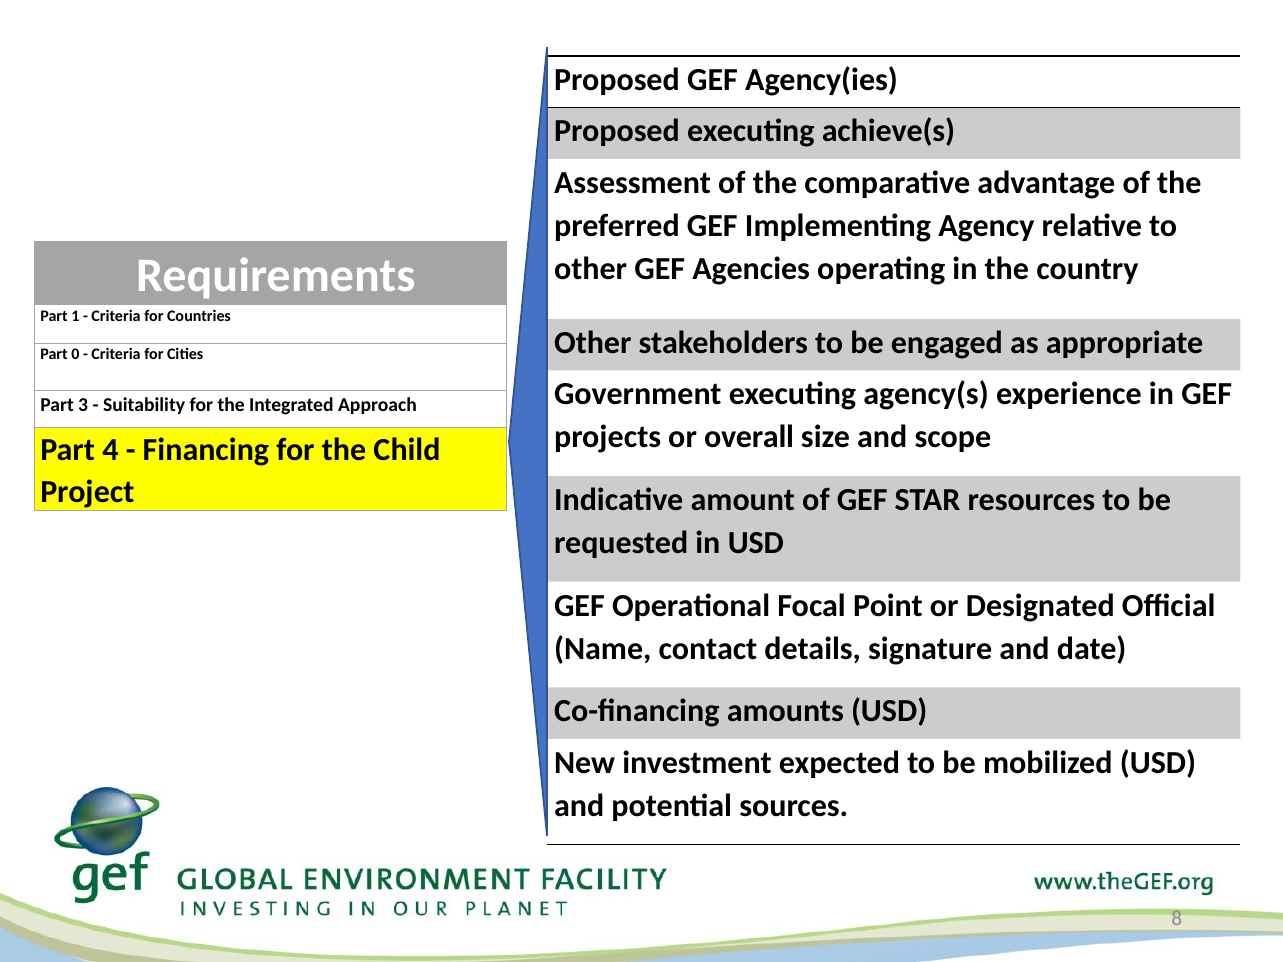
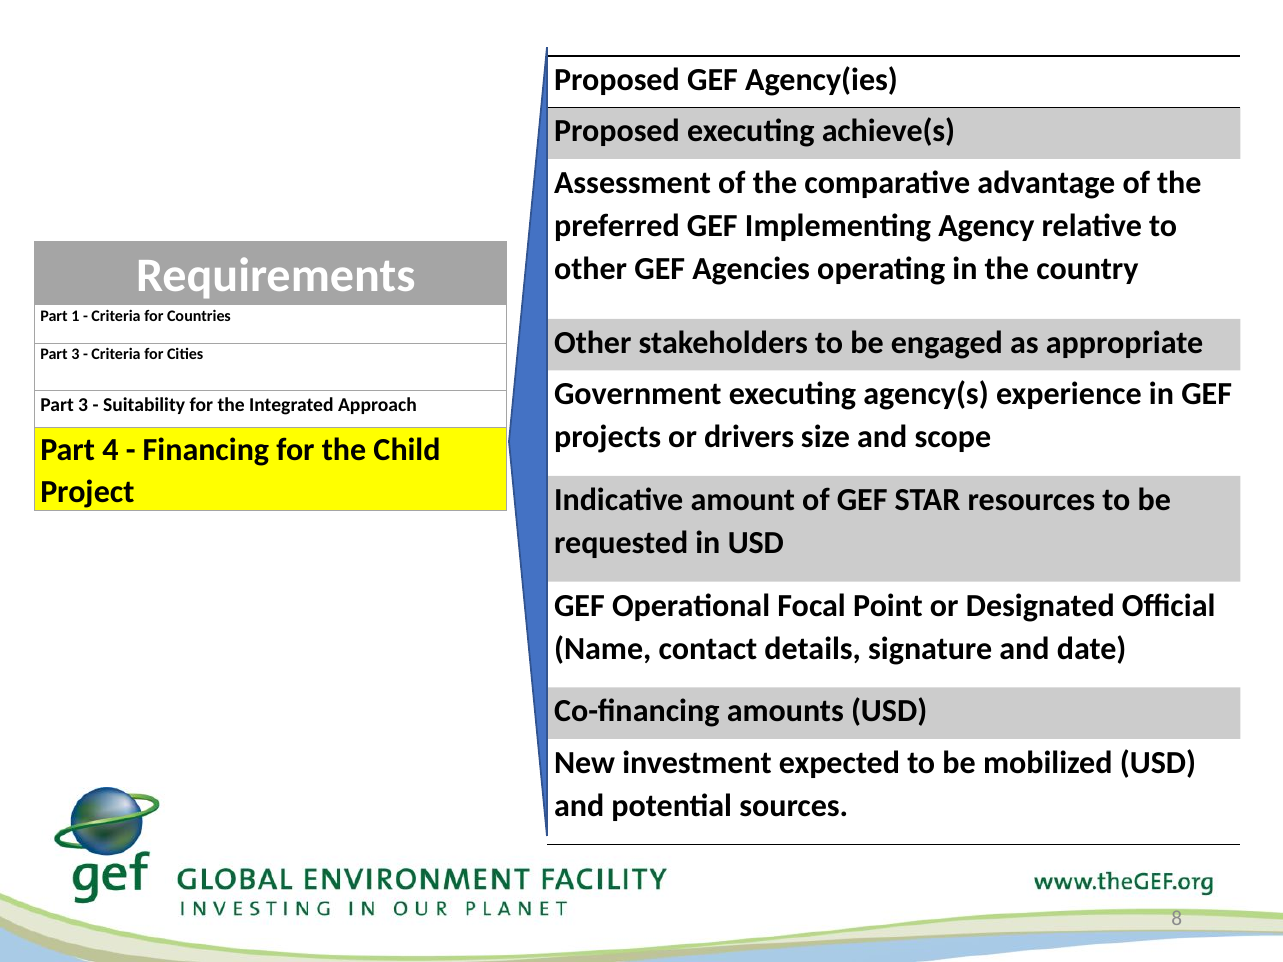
0 at (75, 355): 0 -> 3
overall: overall -> drivers
